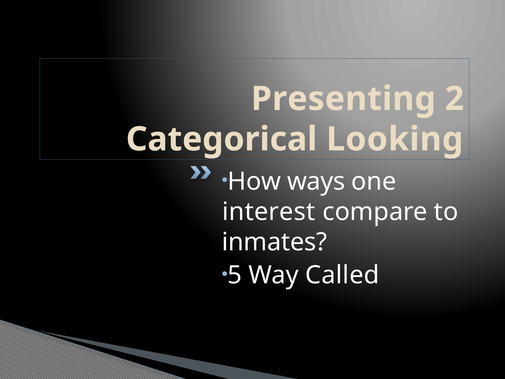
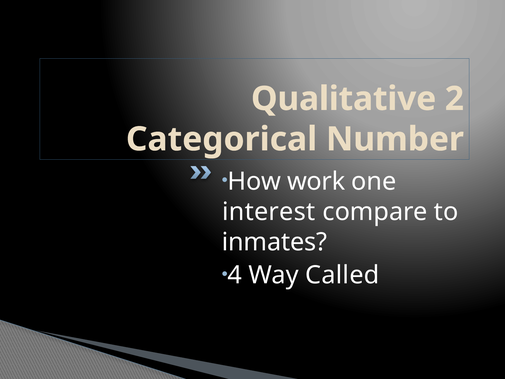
Presenting: Presenting -> Qualitative
Looking: Looking -> Number
ways: ways -> work
5: 5 -> 4
